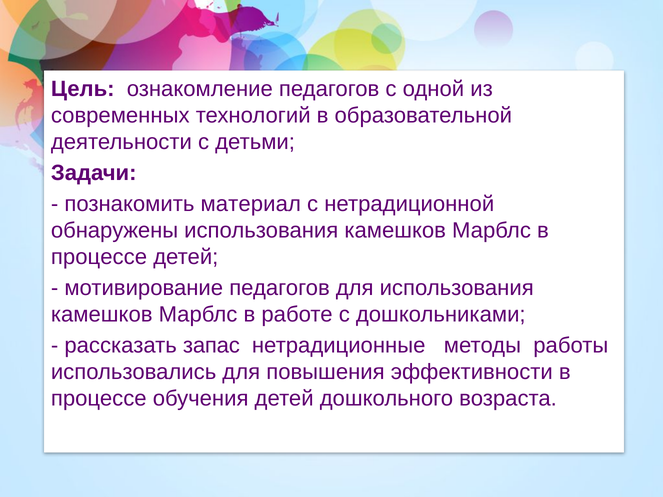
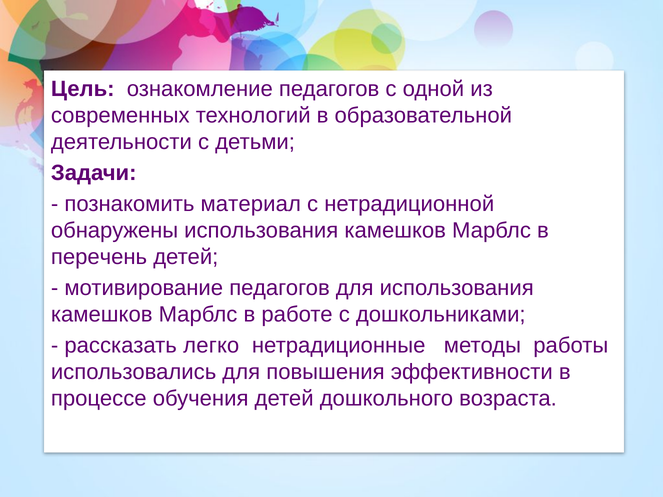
процессе at (99, 257): процессе -> перечень
запас: запас -> легко
